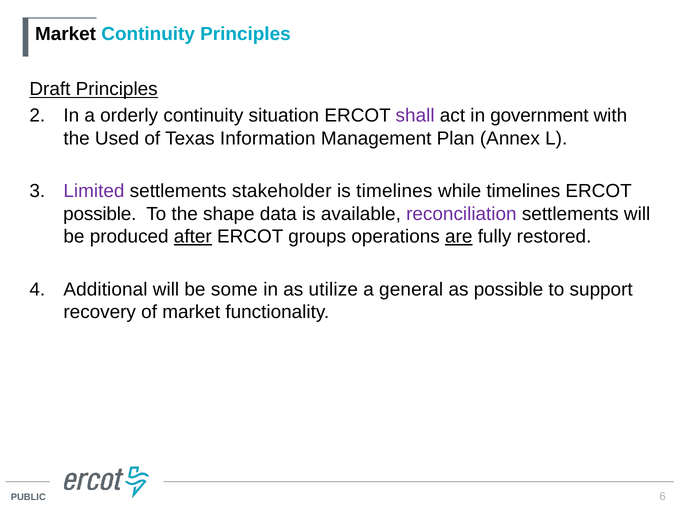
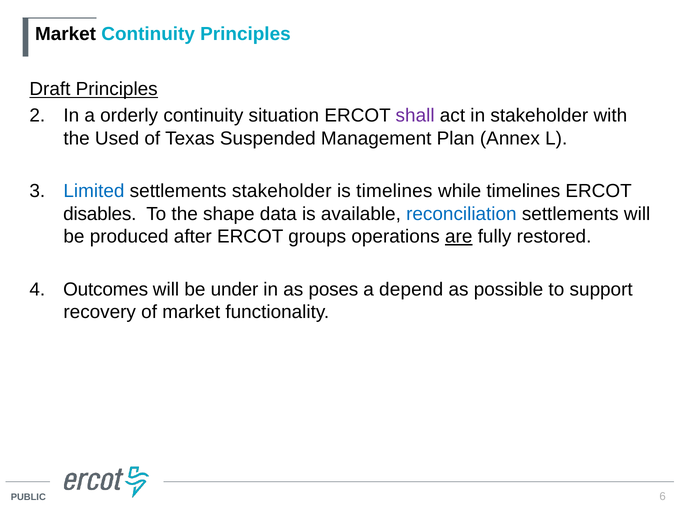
in government: government -> stakeholder
Information: Information -> Suspended
Limited colour: purple -> blue
possible at (100, 214): possible -> disables
reconciliation colour: purple -> blue
after underline: present -> none
Additional: Additional -> Outcomes
some: some -> under
utilize: utilize -> poses
general: general -> depend
